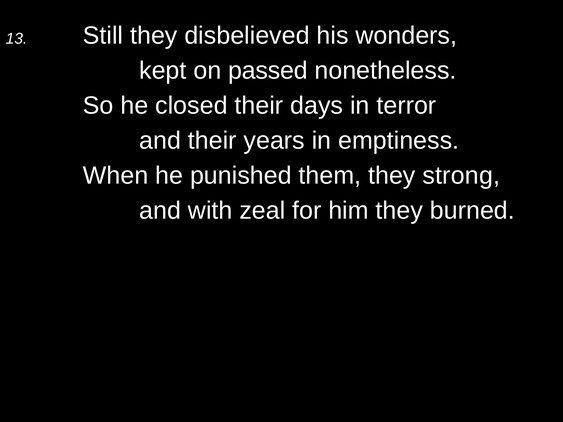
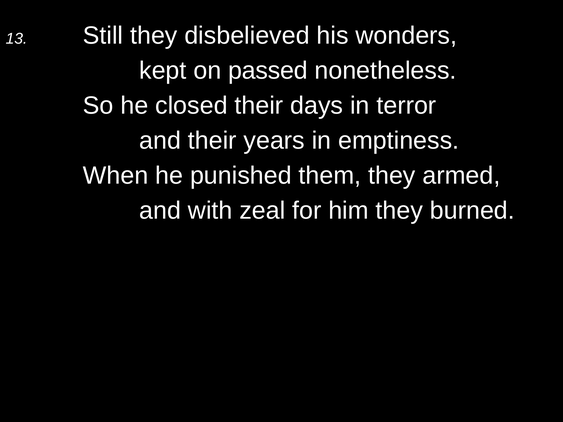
strong: strong -> armed
